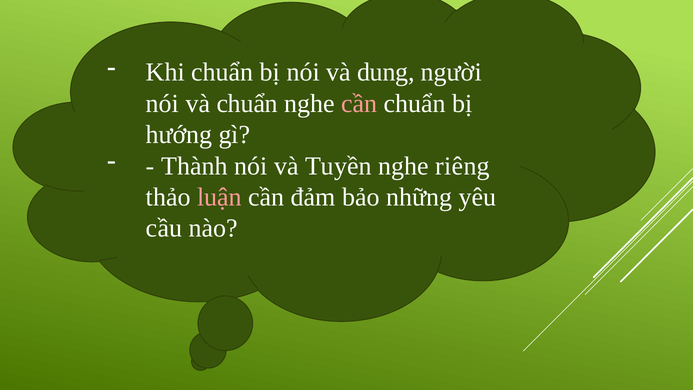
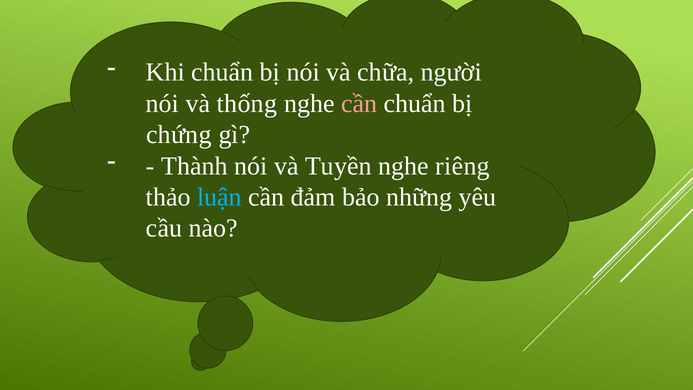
dung: dung -> chữa
và chuẩn: chuẩn -> thống
hướng: hướng -> chứng
luận colour: pink -> light blue
